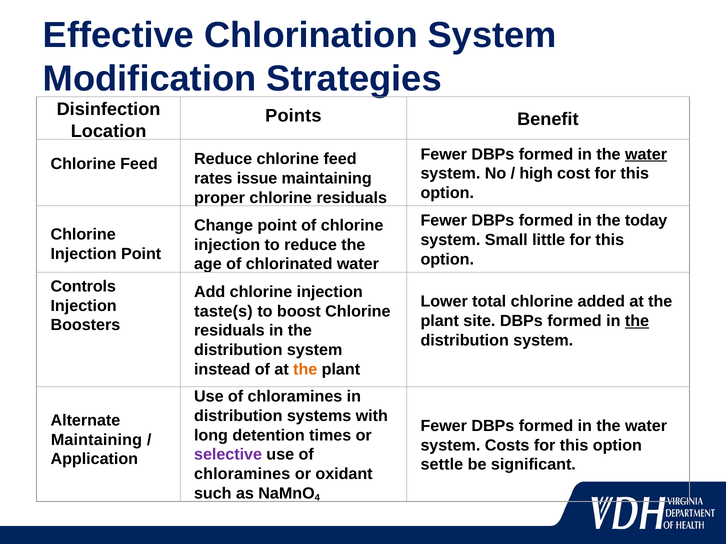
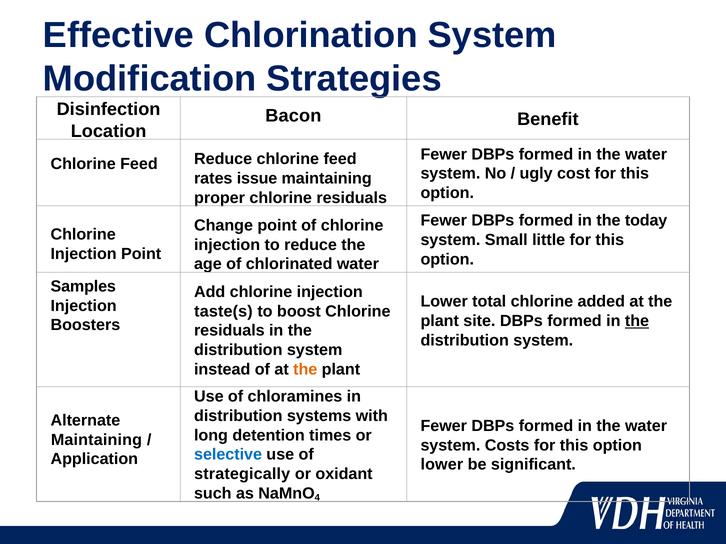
Points: Points -> Bacon
water at (646, 154) underline: present -> none
high: high -> ugly
Controls: Controls -> Samples
selective colour: purple -> blue
settle at (442, 465): settle -> lower
chloramines at (242, 474): chloramines -> strategically
